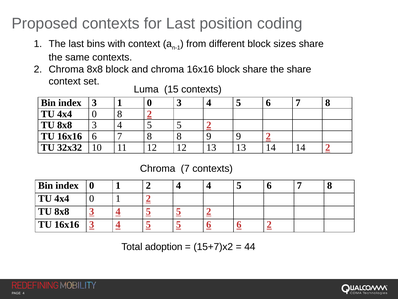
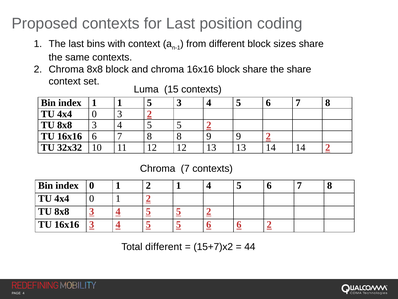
index 3: 3 -> 1
1 0: 0 -> 5
0 8: 8 -> 3
2 4: 4 -> 1
Total adoption: adoption -> different
